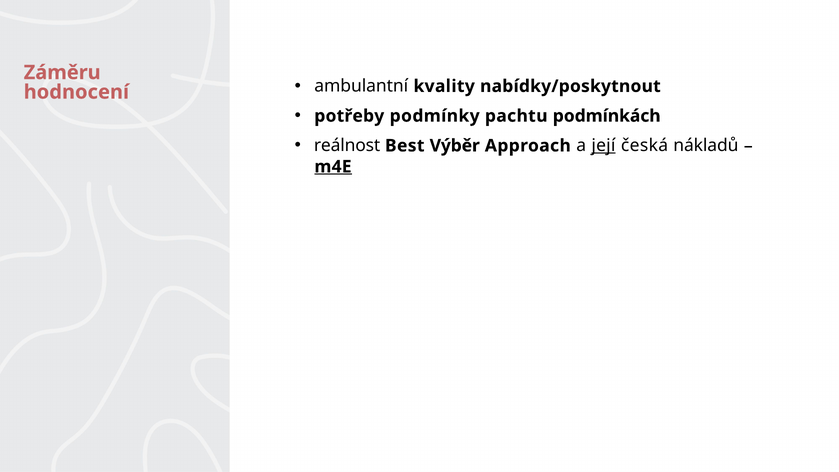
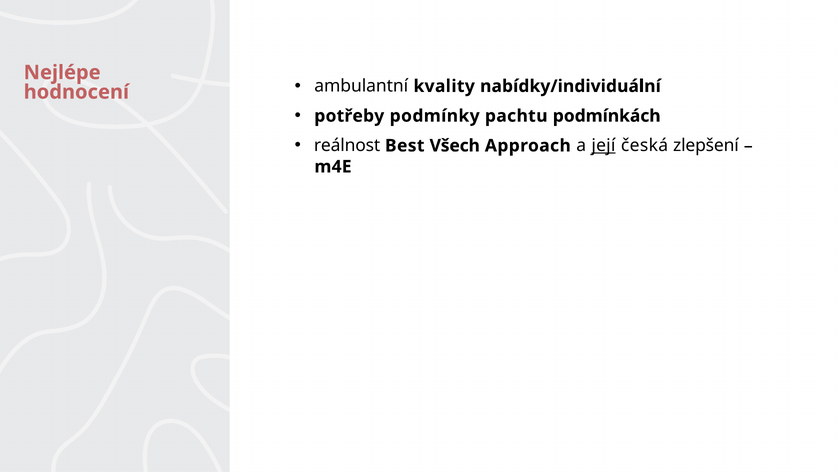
Záměru: Záměru -> Nejlépe
nabídky/poskytnout: nabídky/poskytnout -> nabídky/individuální
Výběr: Výběr -> Všech
nákladů: nákladů -> zlepšení
m4E underline: present -> none
